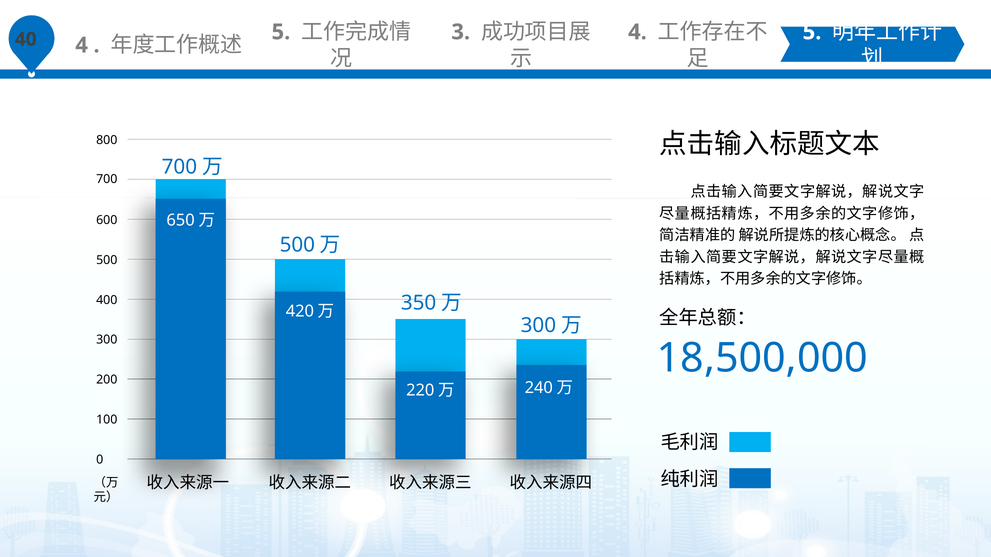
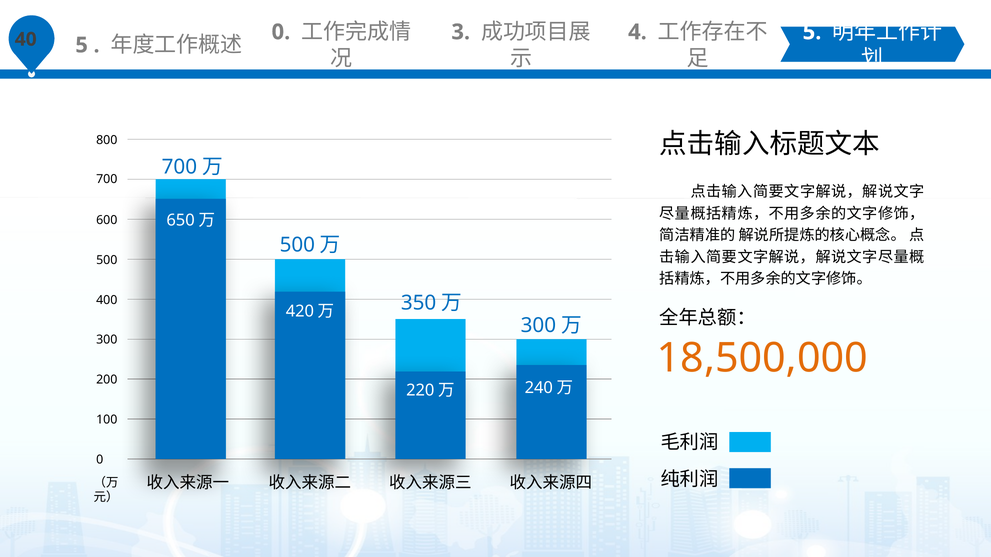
4 at (82, 45): 4 -> 5
5 at (281, 32): 5 -> 0
18,500,000 colour: blue -> orange
